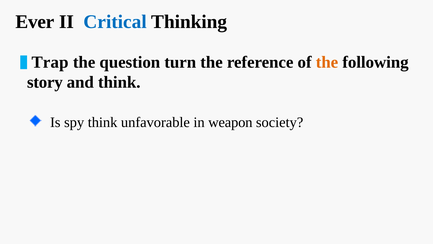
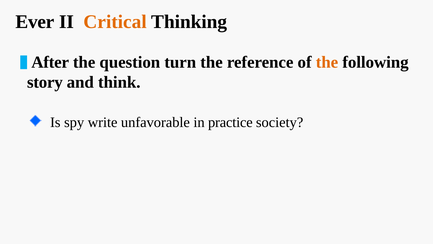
Critical colour: blue -> orange
Trap: Trap -> After
spy think: think -> write
weapon: weapon -> practice
